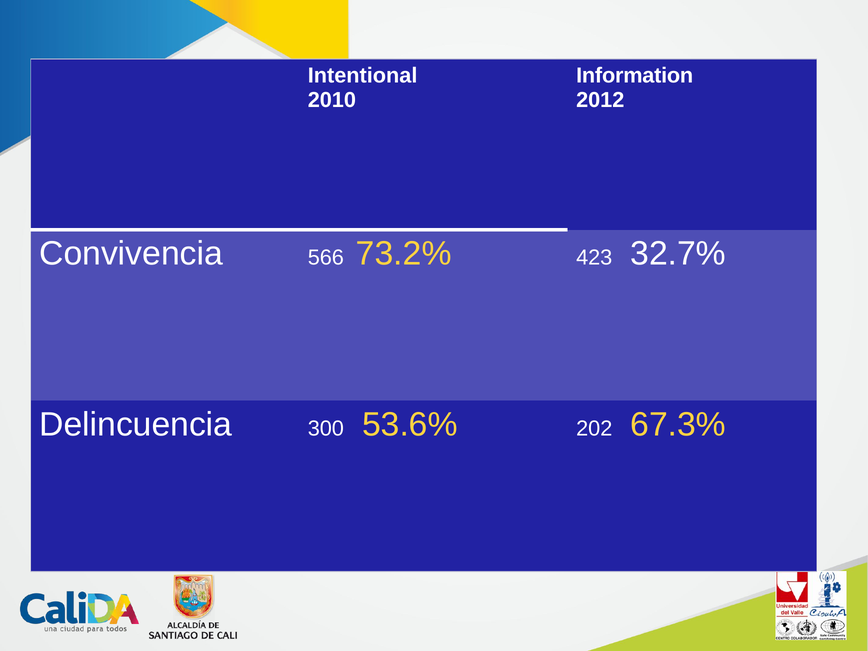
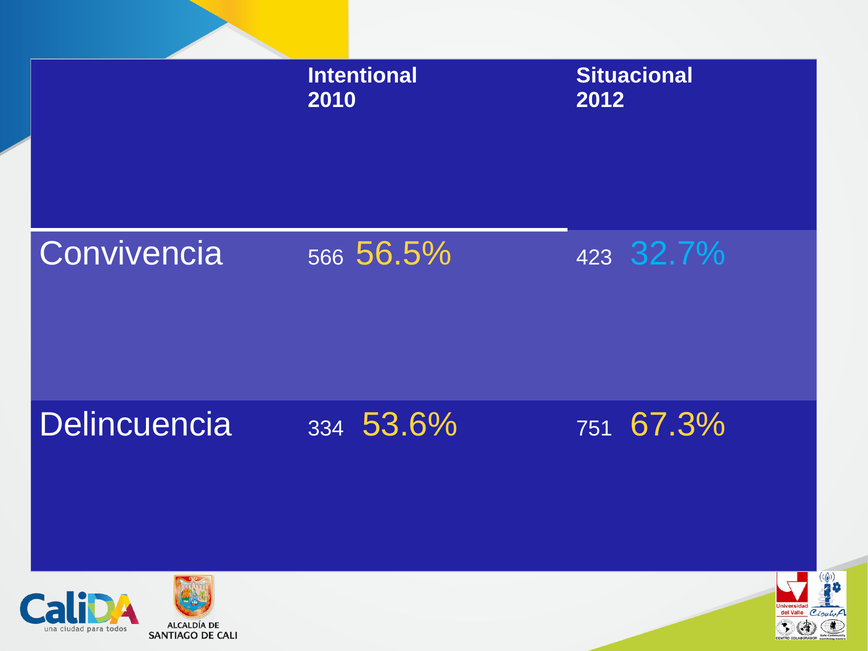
Information: Information -> Situacional
73.2%: 73.2% -> 56.5%
32.7% colour: white -> light blue
300: 300 -> 334
202: 202 -> 751
